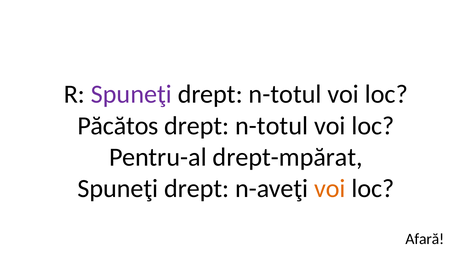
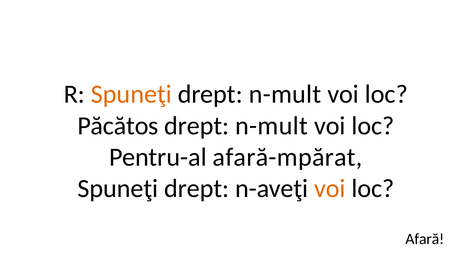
Spuneţi at (131, 94) colour: purple -> orange
n-totul at (285, 94): n-totul -> n-mult
n-totul at (272, 126): n-totul -> n-mult
drept-mpărat: drept-mpărat -> afară-mpărat
